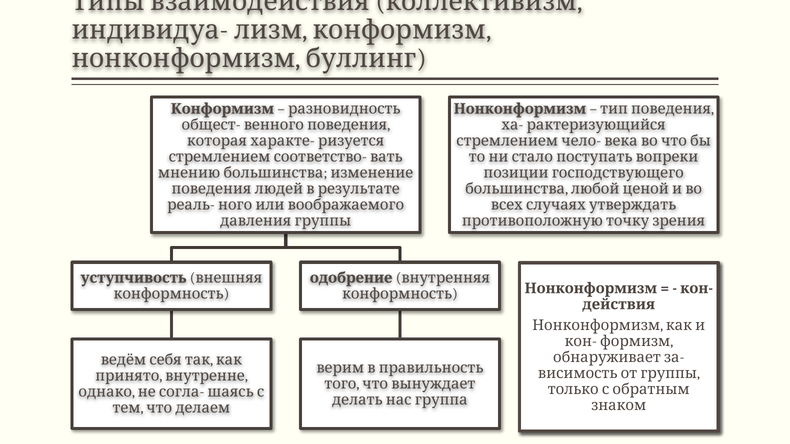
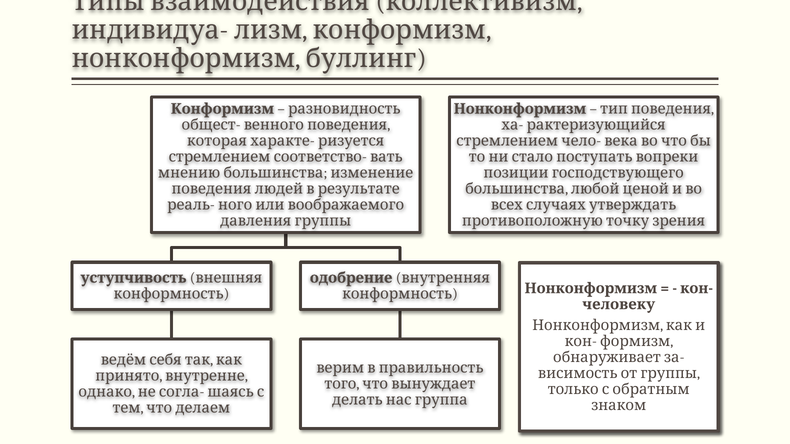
действия: действия -> человеку
